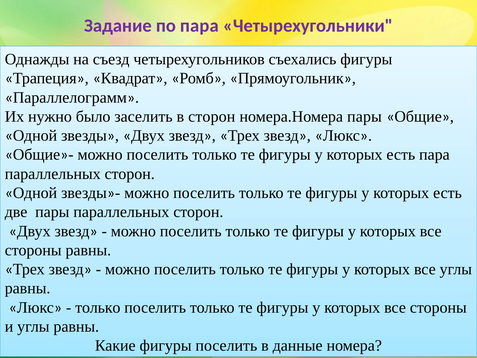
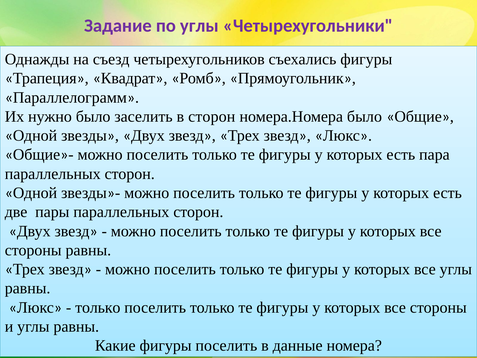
по пара: пара -> углы
номера.Номера пары: пары -> было
